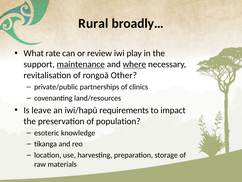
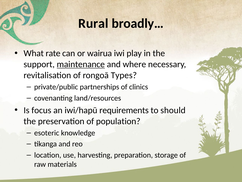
review: review -> wairua
where underline: present -> none
Other: Other -> Types
leave: leave -> focus
impact: impact -> should
